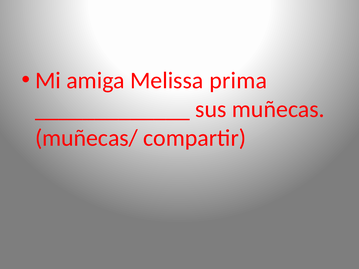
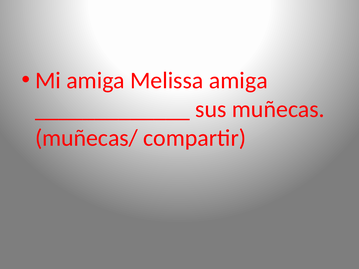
Melissa prima: prima -> amiga
